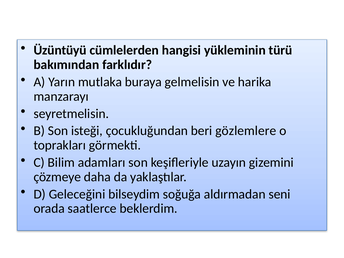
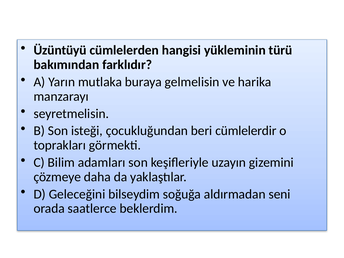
gözlemlere: gözlemlere -> cümlelerdir
